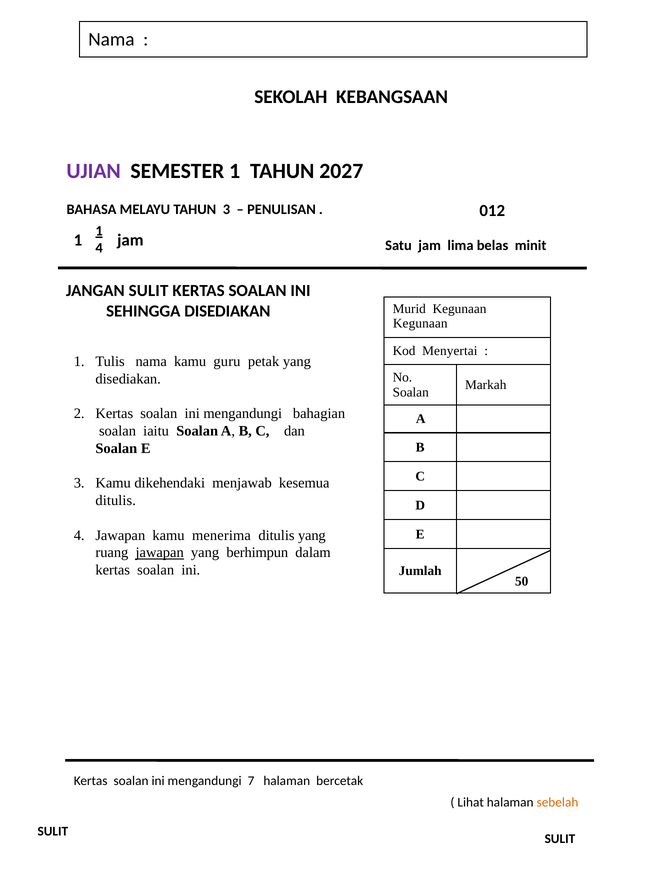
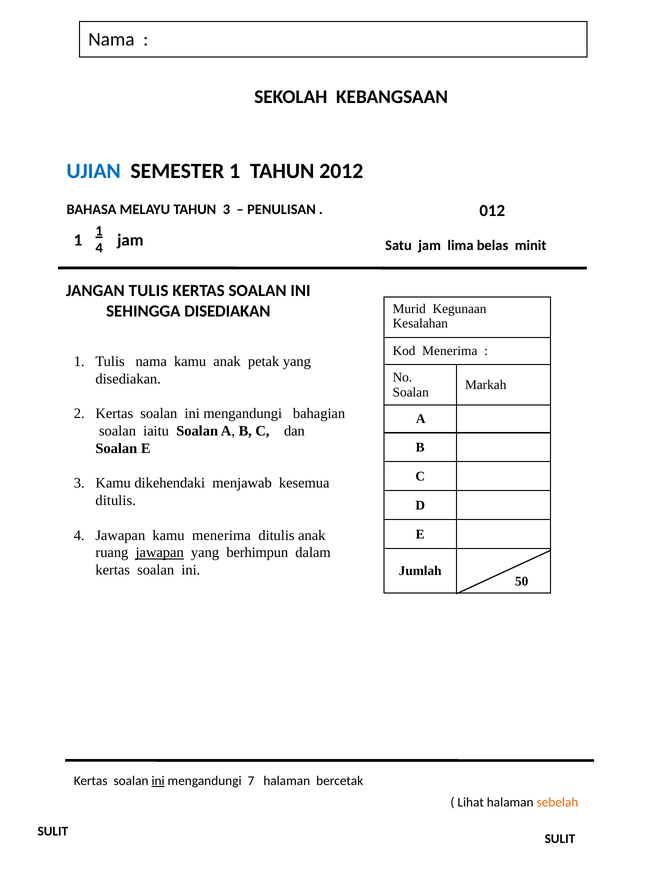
UJIAN colour: purple -> blue
2027: 2027 -> 2012
JANGAN SULIT: SULIT -> TULIS
Kegunaan at (420, 324): Kegunaan -> Kesalahan
Kod Menyertai: Menyertai -> Menerima
kamu guru: guru -> anak
ditulis yang: yang -> anak
ini at (158, 781) underline: none -> present
